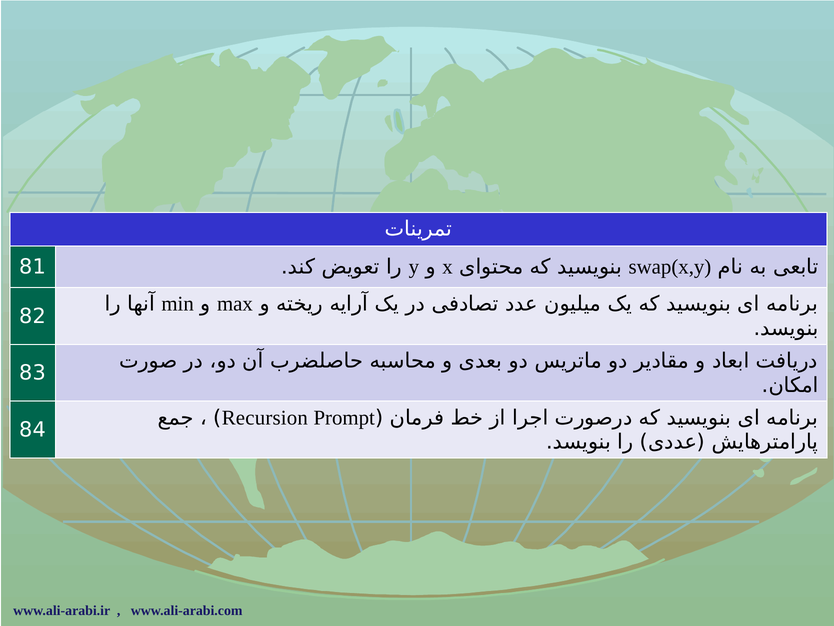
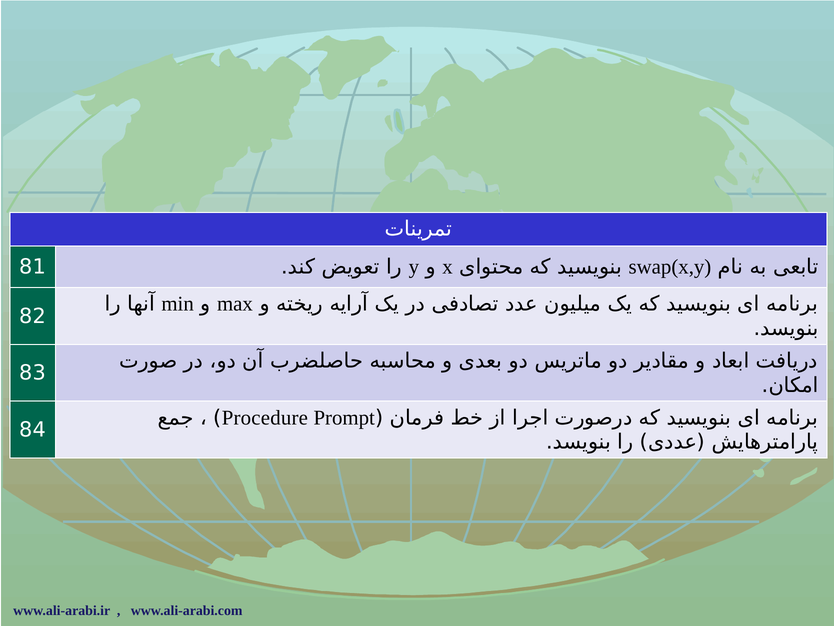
Recursion: Recursion -> Procedure
